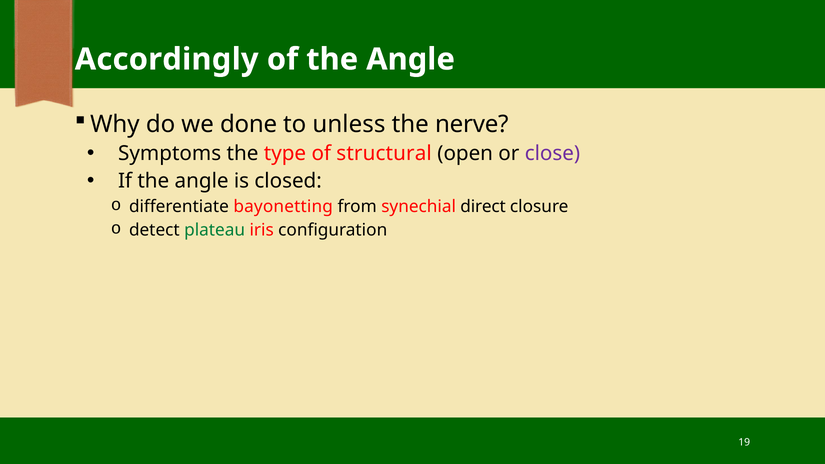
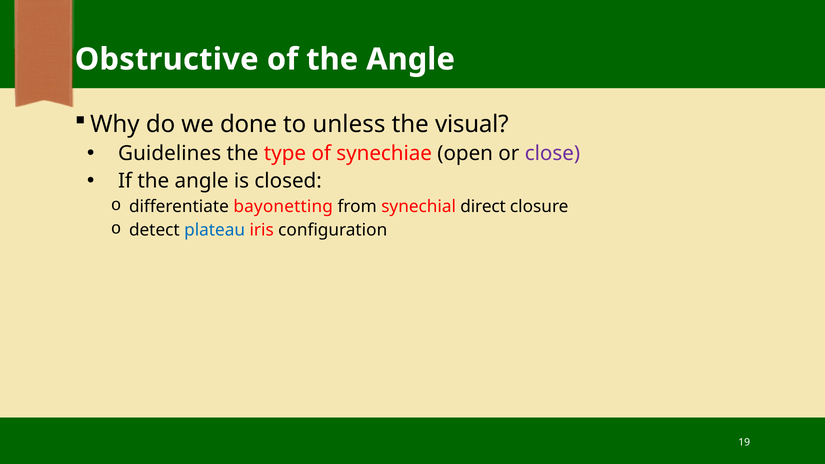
Accordingly: Accordingly -> Obstructive
nerve: nerve -> visual
Symptoms: Symptoms -> Guidelines
structural: structural -> synechiae
plateau colour: green -> blue
